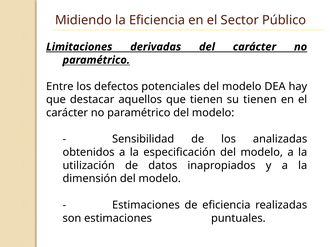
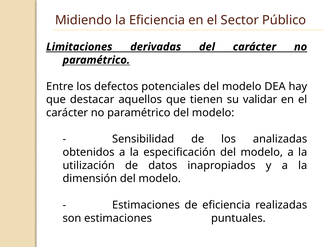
su tienen: tienen -> validar
